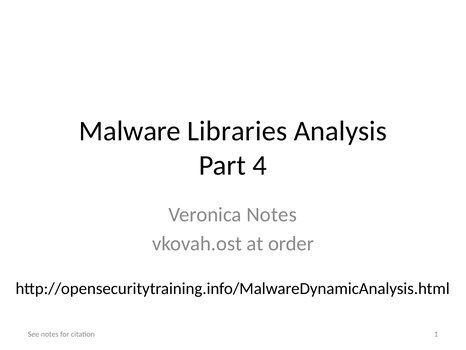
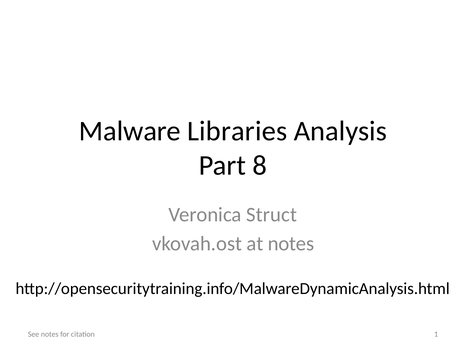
4: 4 -> 8
Veronica Notes: Notes -> Struct
at order: order -> notes
